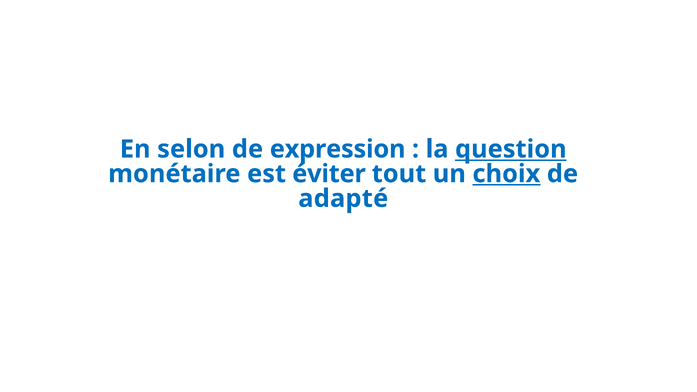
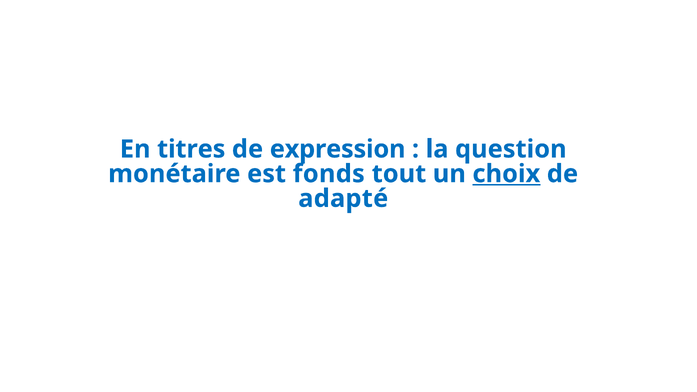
selon: selon -> titres
question underline: present -> none
éviter: éviter -> fonds
